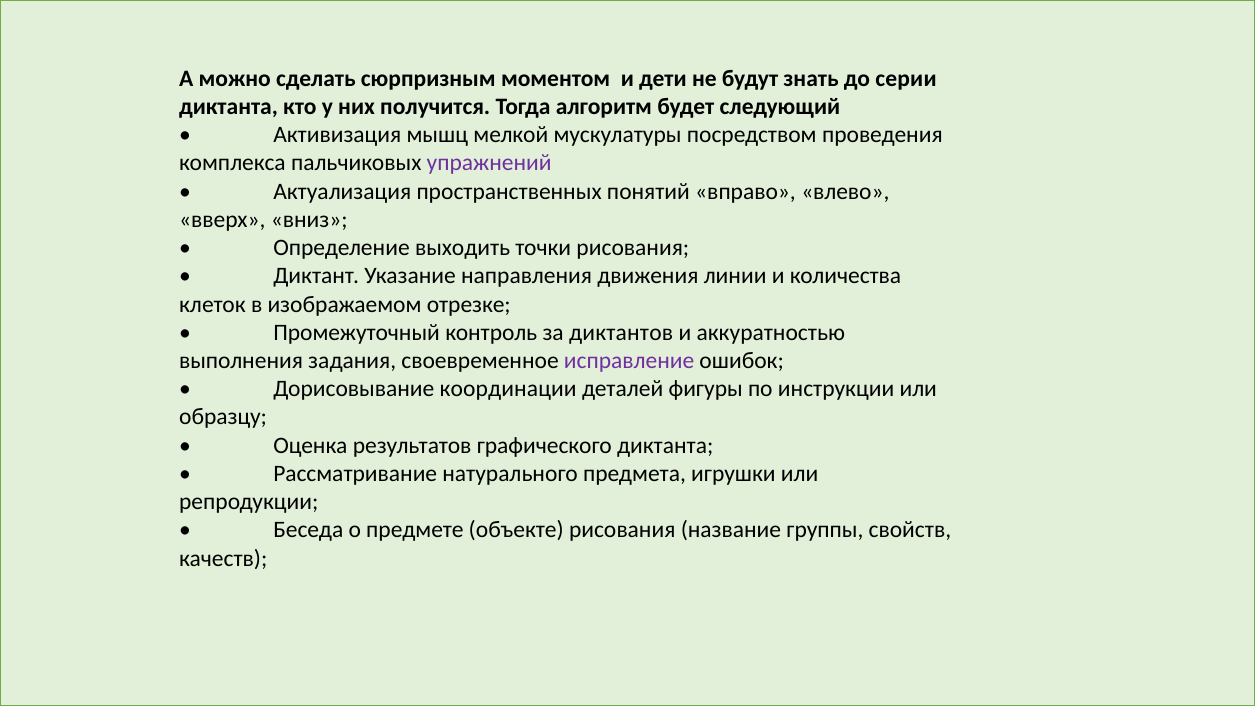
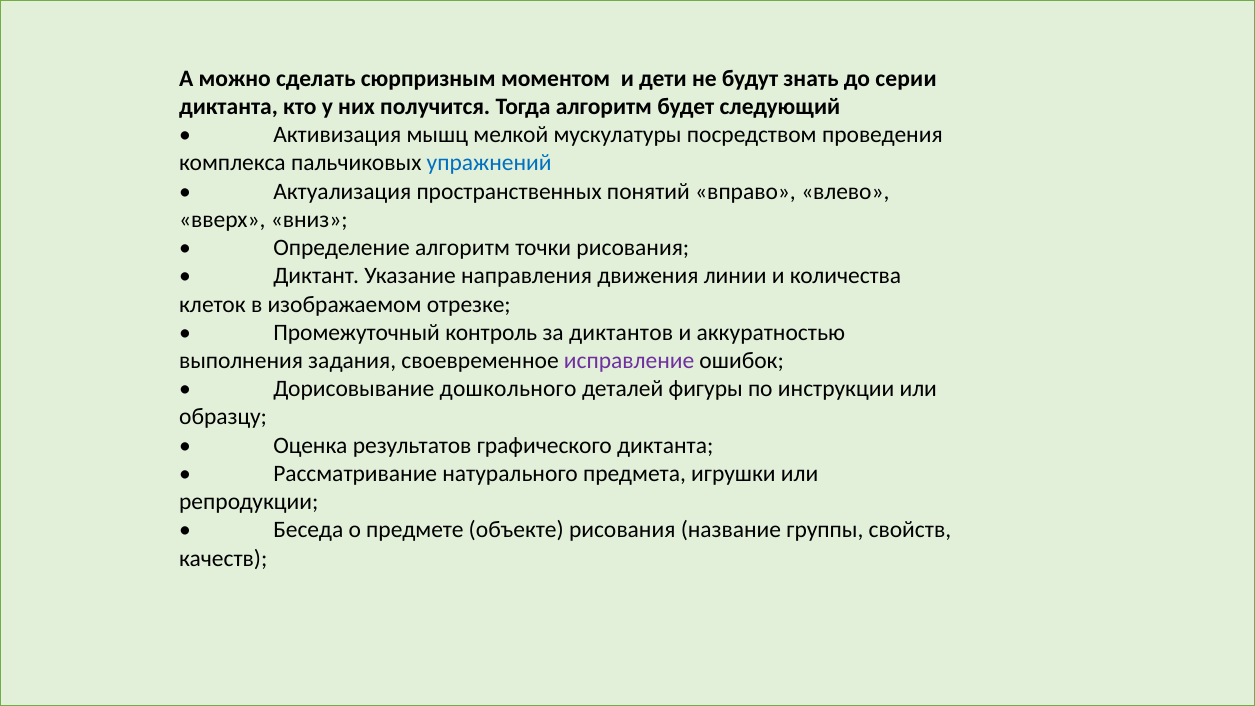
упражнений colour: purple -> blue
Определение выходить: выходить -> алгоритм
координации: координации -> дошкольного
